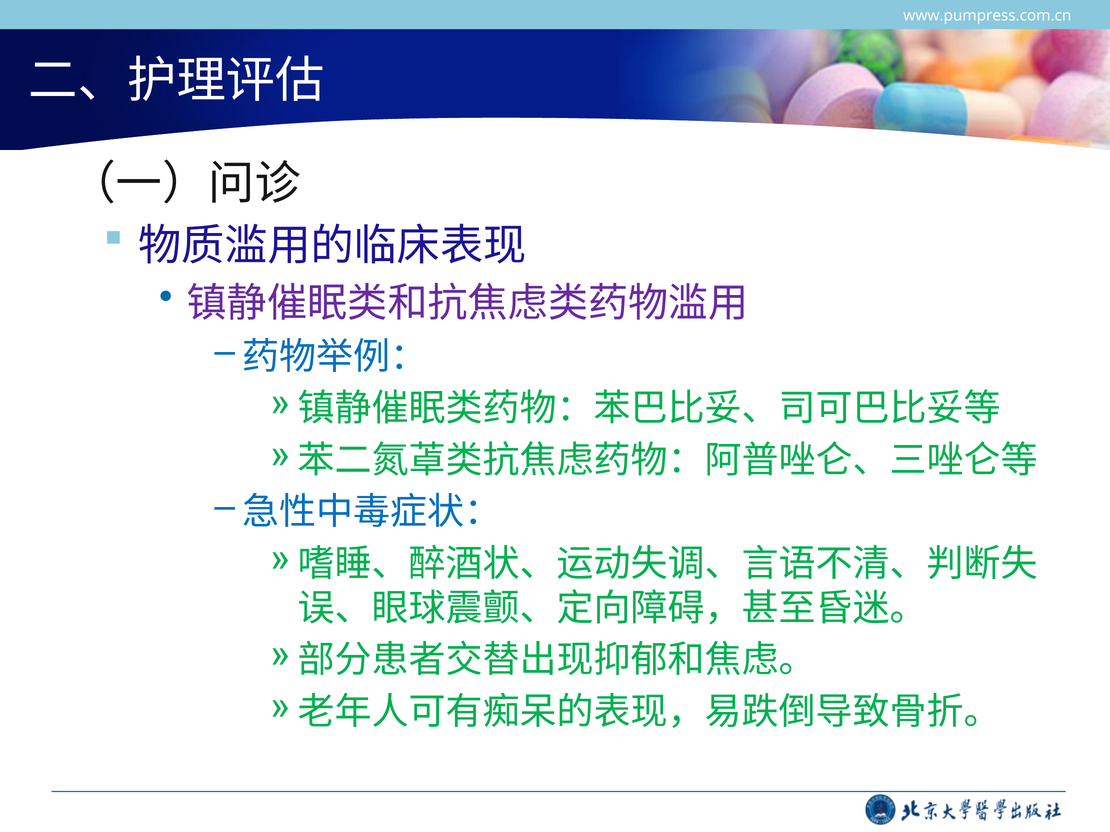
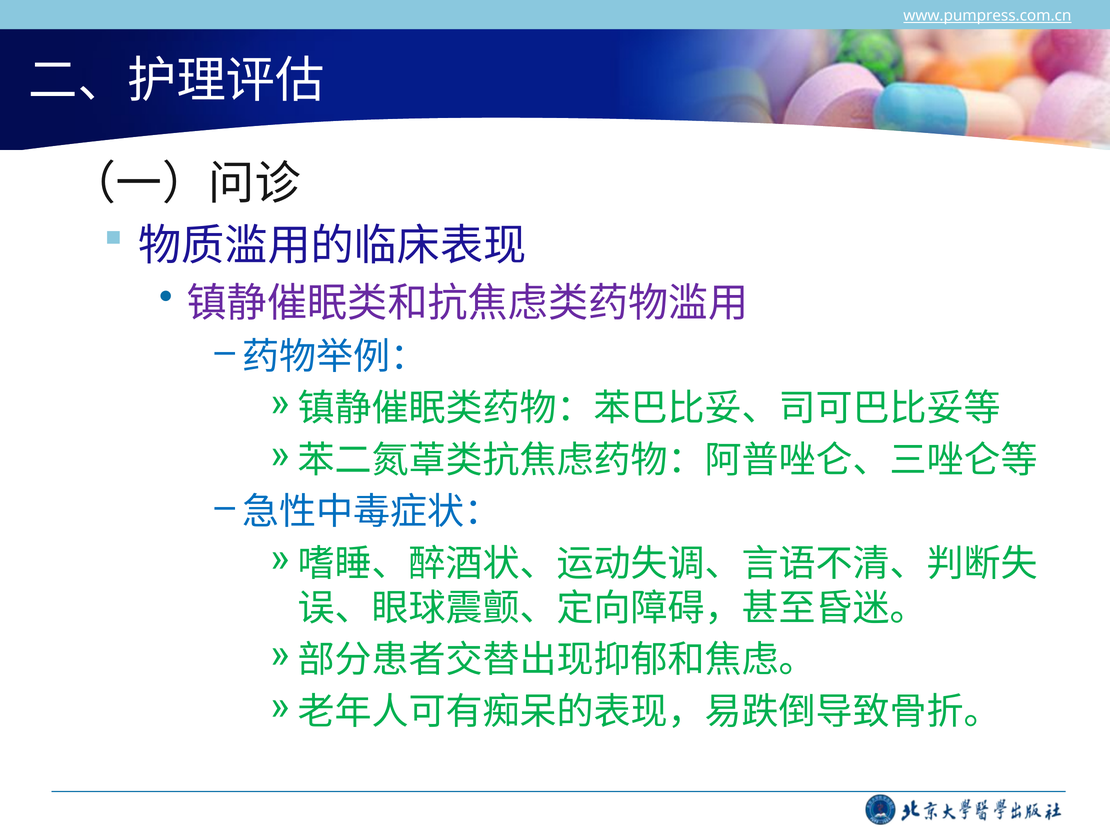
www.pumpress.com.cn underline: none -> present
